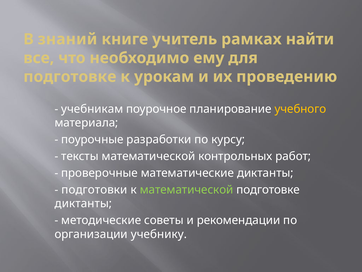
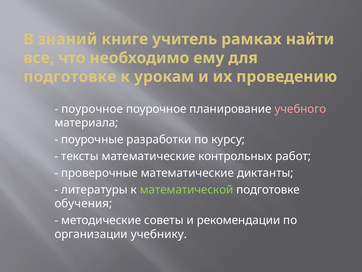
учебникам at (92, 109): учебникам -> поурочное
учебного colour: yellow -> pink
тексты математической: математической -> математические
подготовки: подготовки -> литературы
диктанты at (83, 203): диктанты -> обучения
